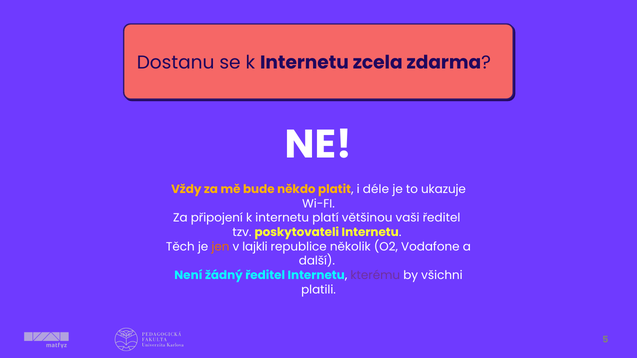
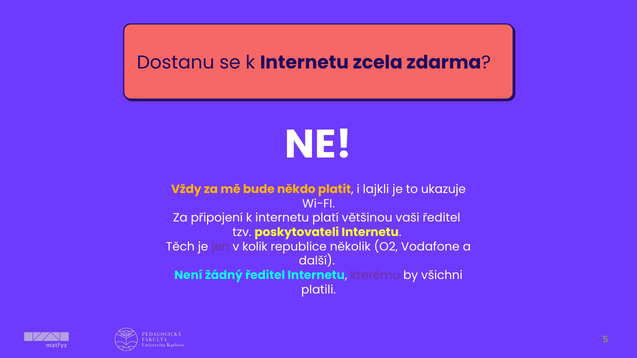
déle: déle -> lajkli
jen colour: orange -> purple
lajkli: lajkli -> kolik
